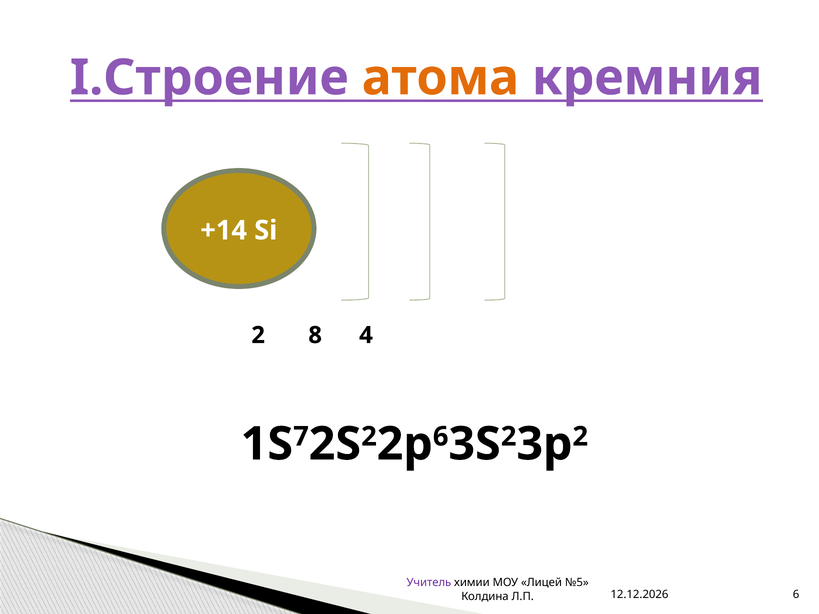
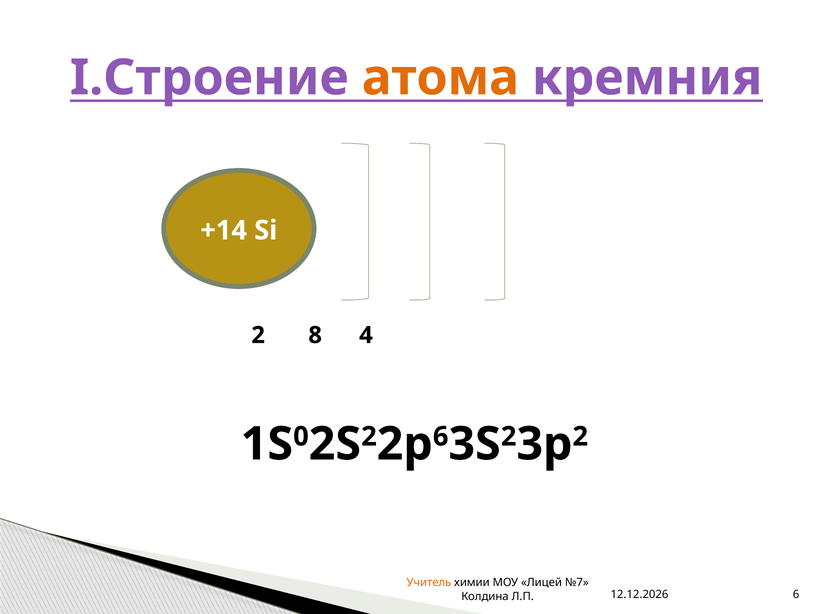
7: 7 -> 0
Учитель colour: purple -> orange
№5: №5 -> №7
